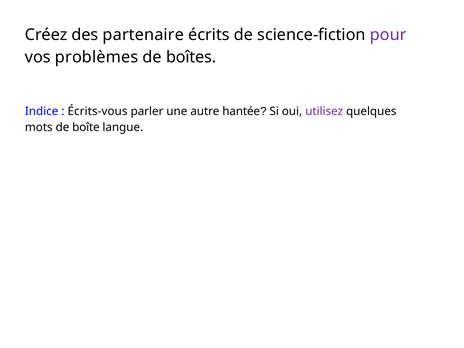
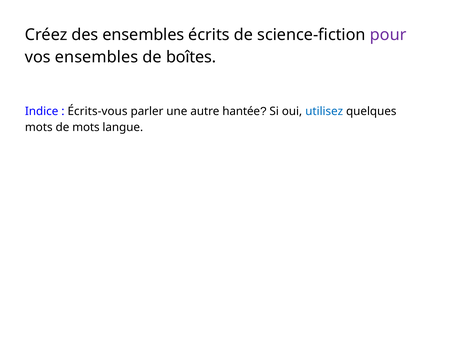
des partenaire: partenaire -> ensembles
vos problèmes: problèmes -> ensembles
utilisez colour: purple -> blue
de boîte: boîte -> mots
